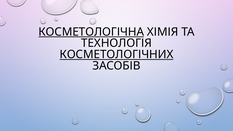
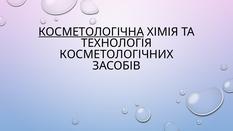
КОСМЕТОЛОГІЧНИХ underline: present -> none
